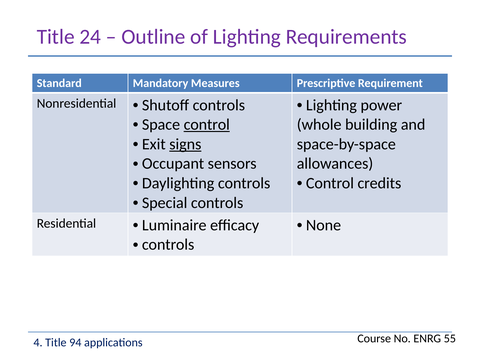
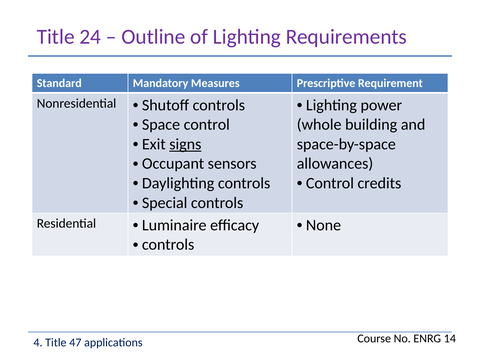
control at (207, 125) underline: present -> none
55: 55 -> 14
94: 94 -> 47
